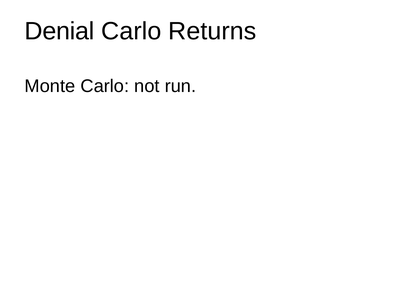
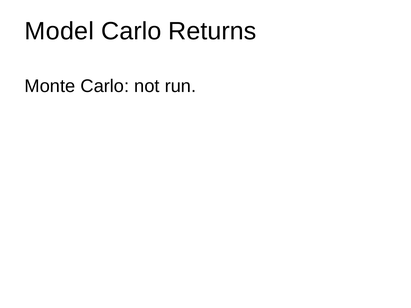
Denial: Denial -> Model
